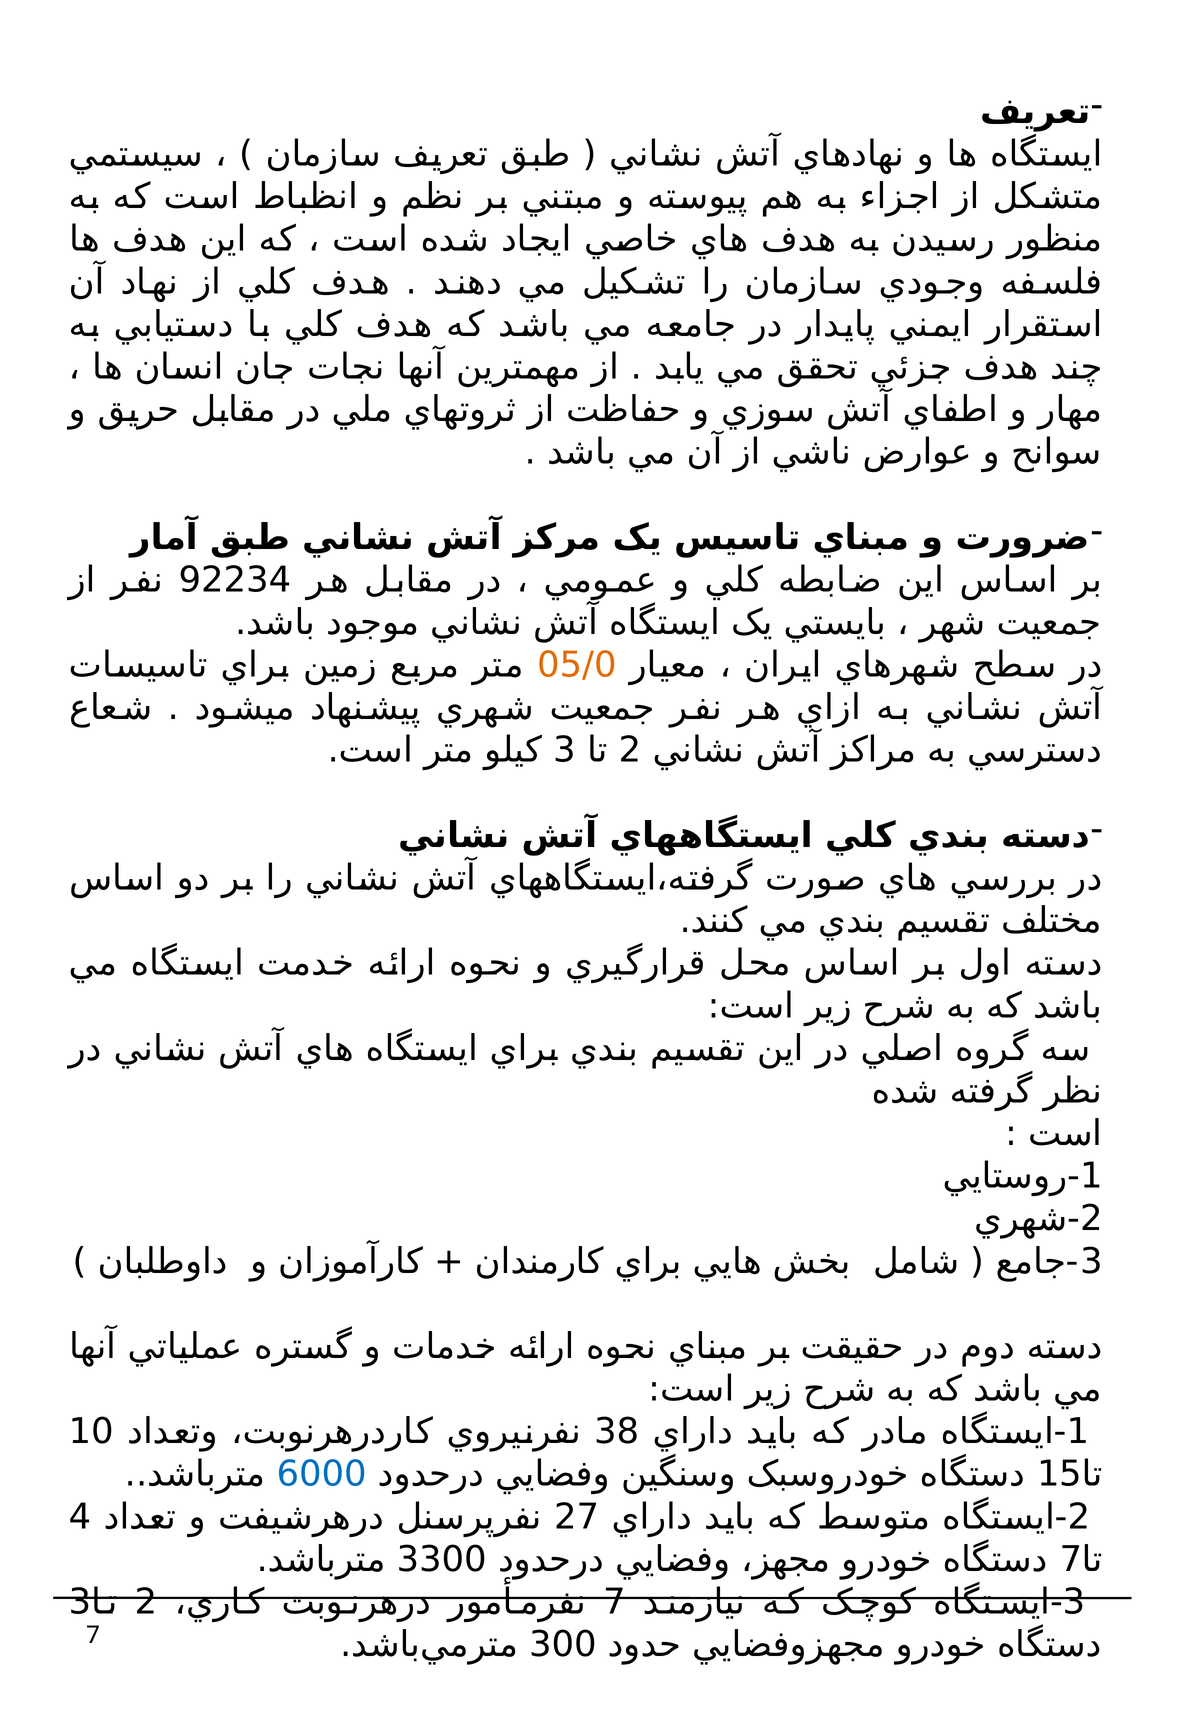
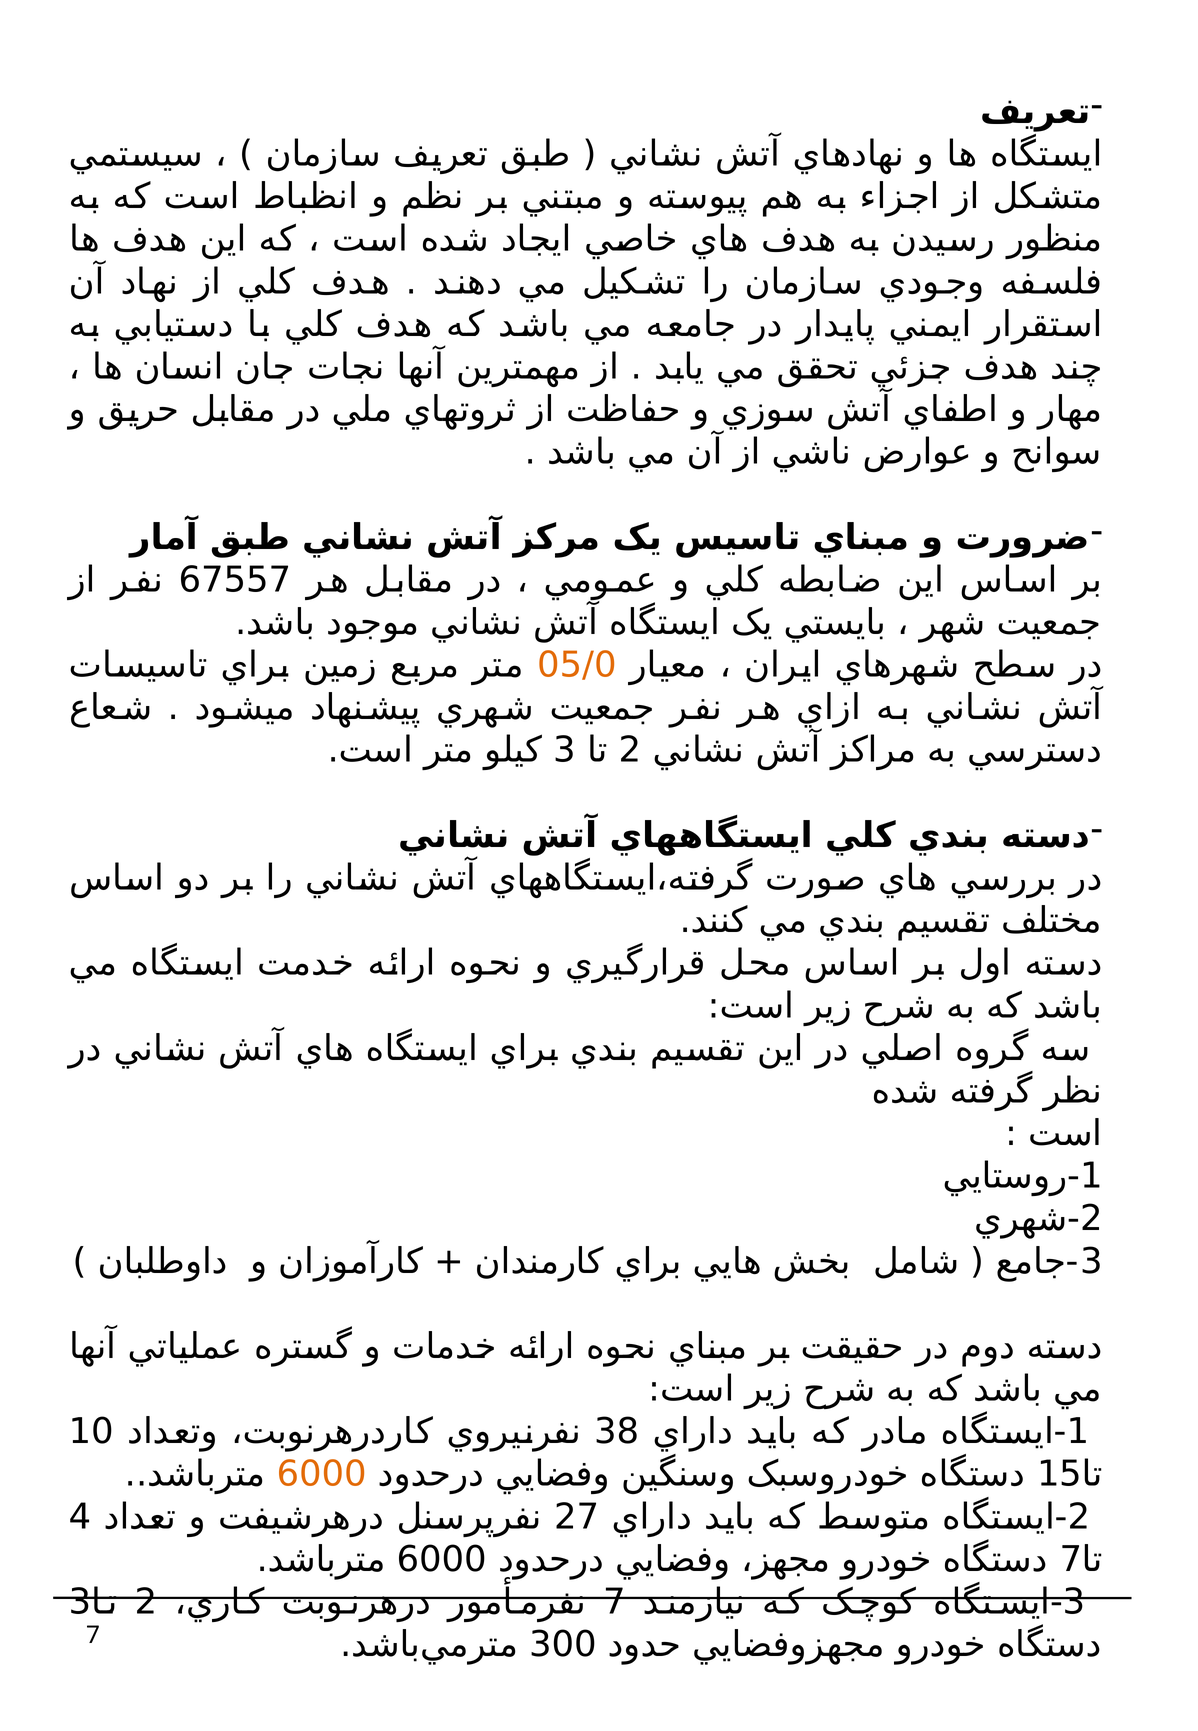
92234: 92234 -> 67557
6000 at (322, 1474) colour: blue -> orange
3300 at (442, 1559): 3300 -> 6000
